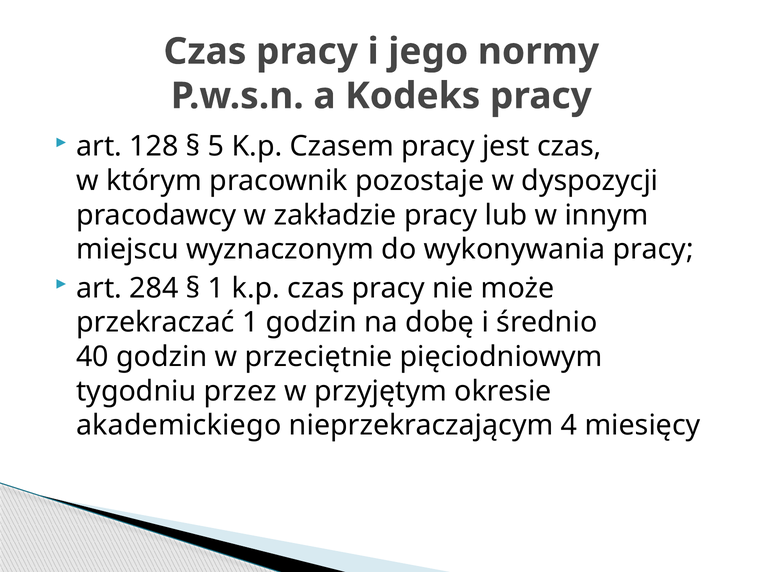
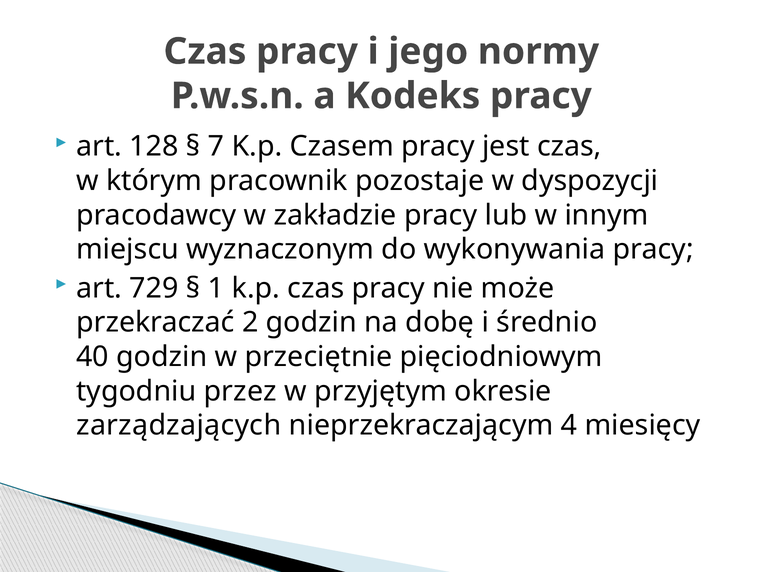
5: 5 -> 7
284: 284 -> 729
przekraczać 1: 1 -> 2
akademickiego: akademickiego -> zarządzających
